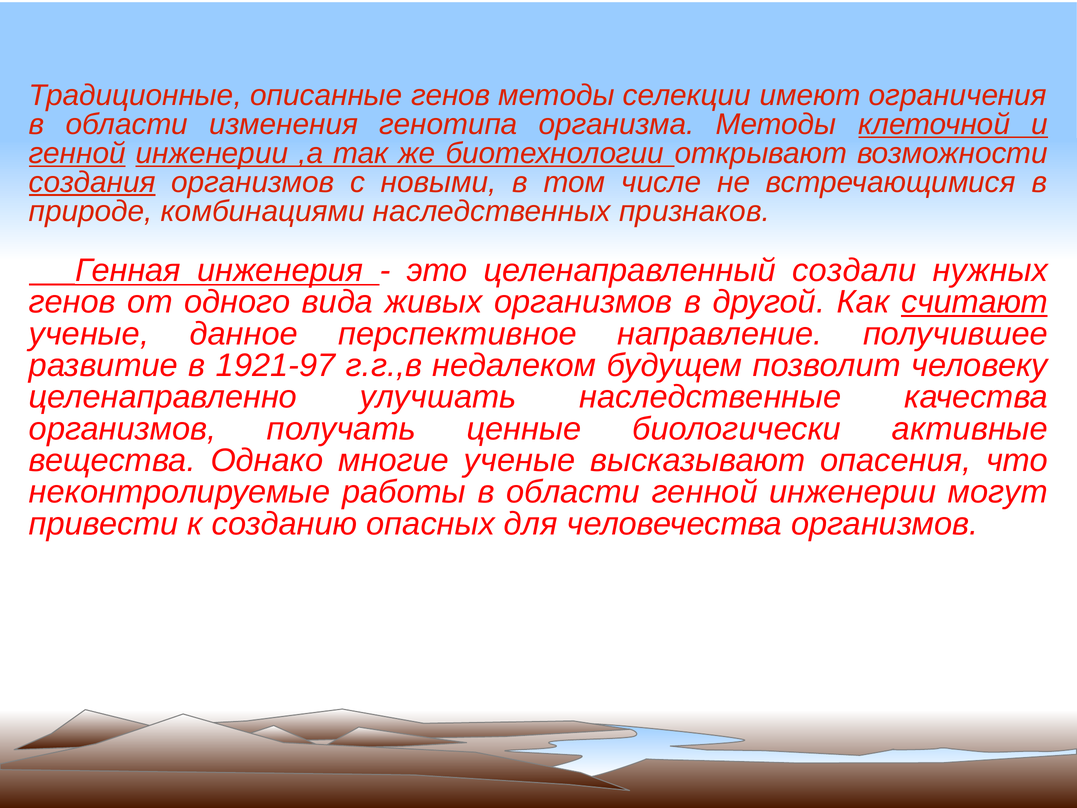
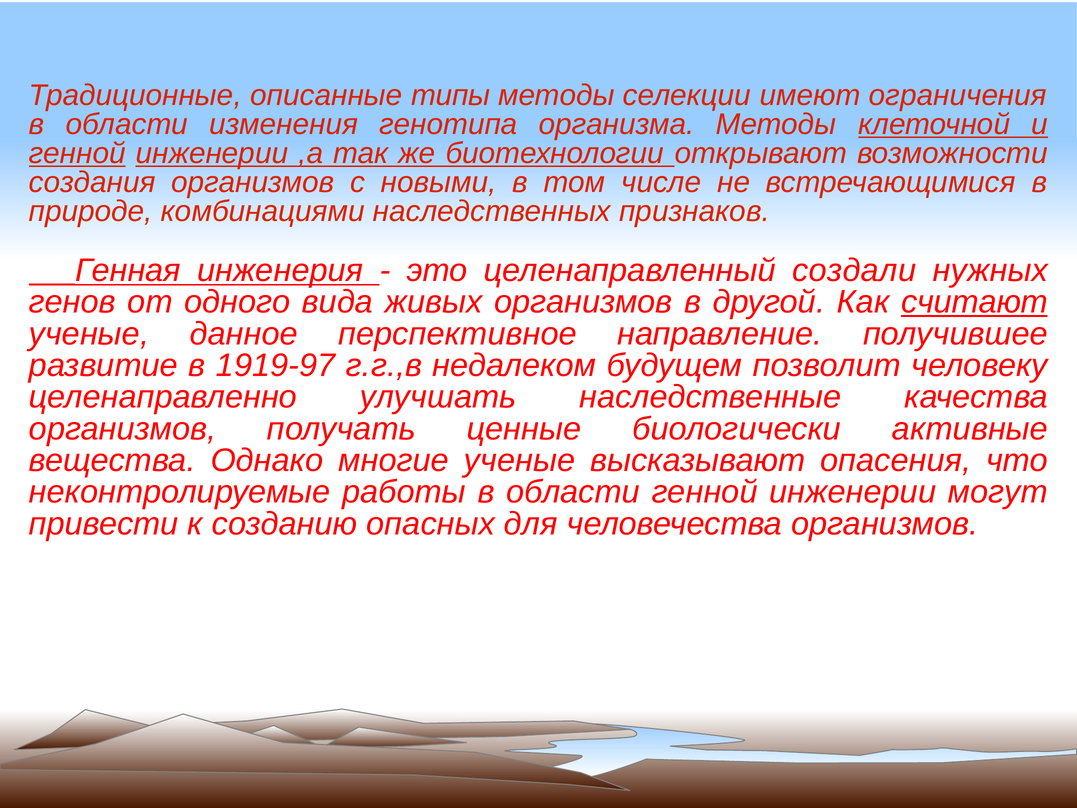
описанные генов: генов -> типы
создания underline: present -> none
1921-97: 1921-97 -> 1919-97
